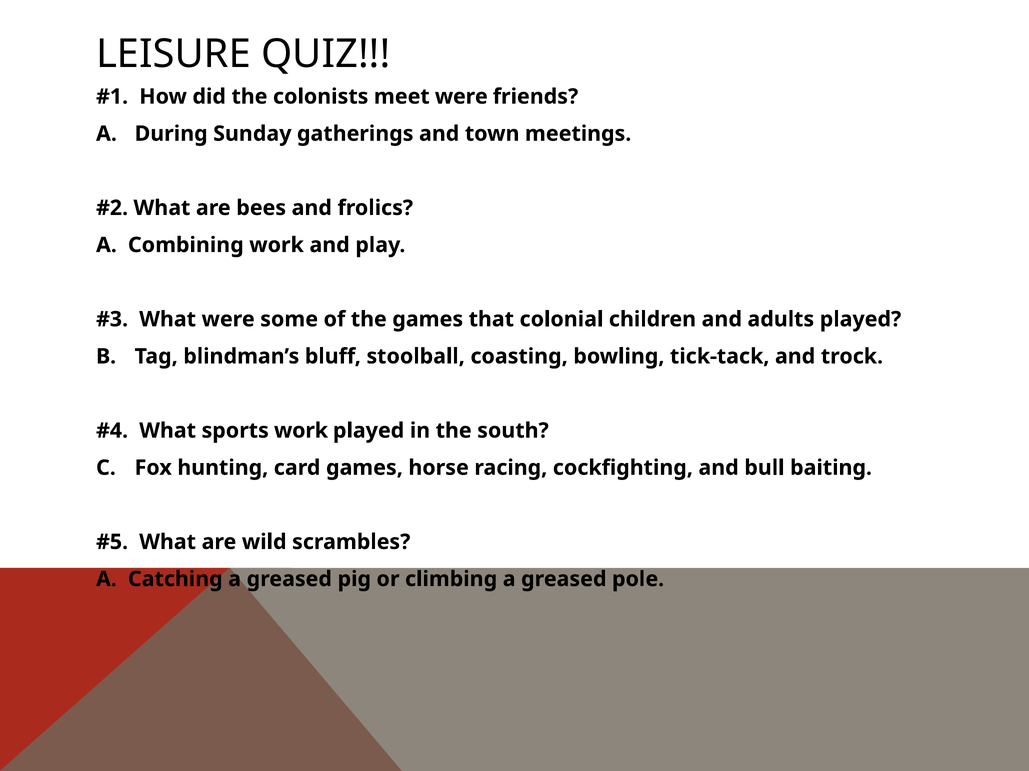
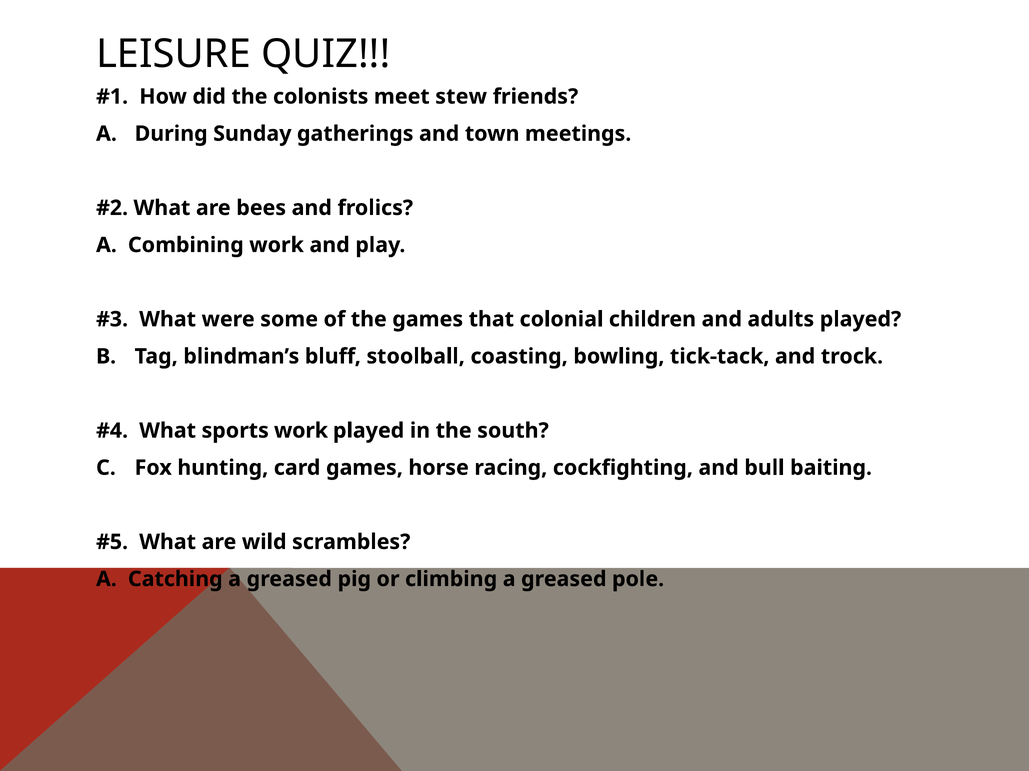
meet were: were -> stew
